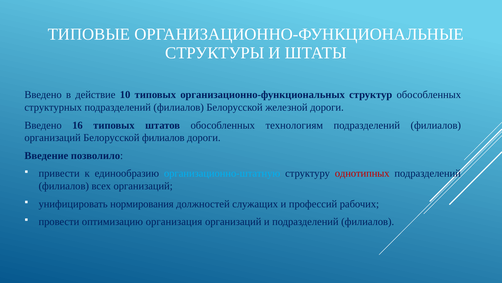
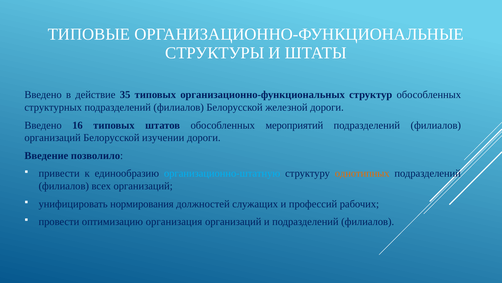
10: 10 -> 35
технологиям: технологиям -> мероприятий
Белорусской филиалов: филиалов -> изучении
однотипных colour: red -> orange
